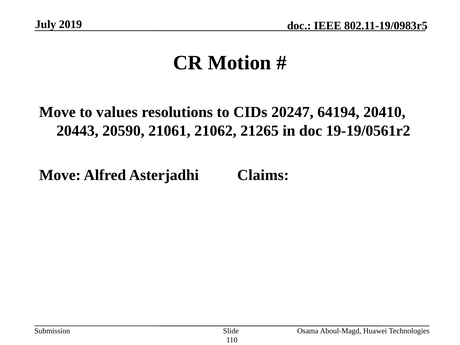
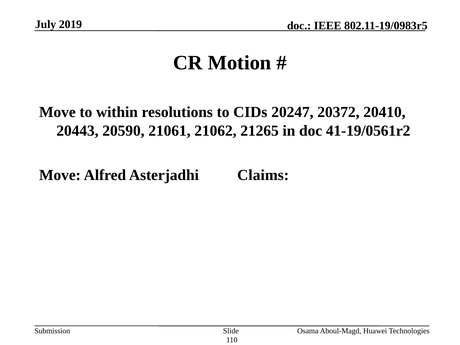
values: values -> within
64194: 64194 -> 20372
19-19/0561r2: 19-19/0561r2 -> 41-19/0561r2
